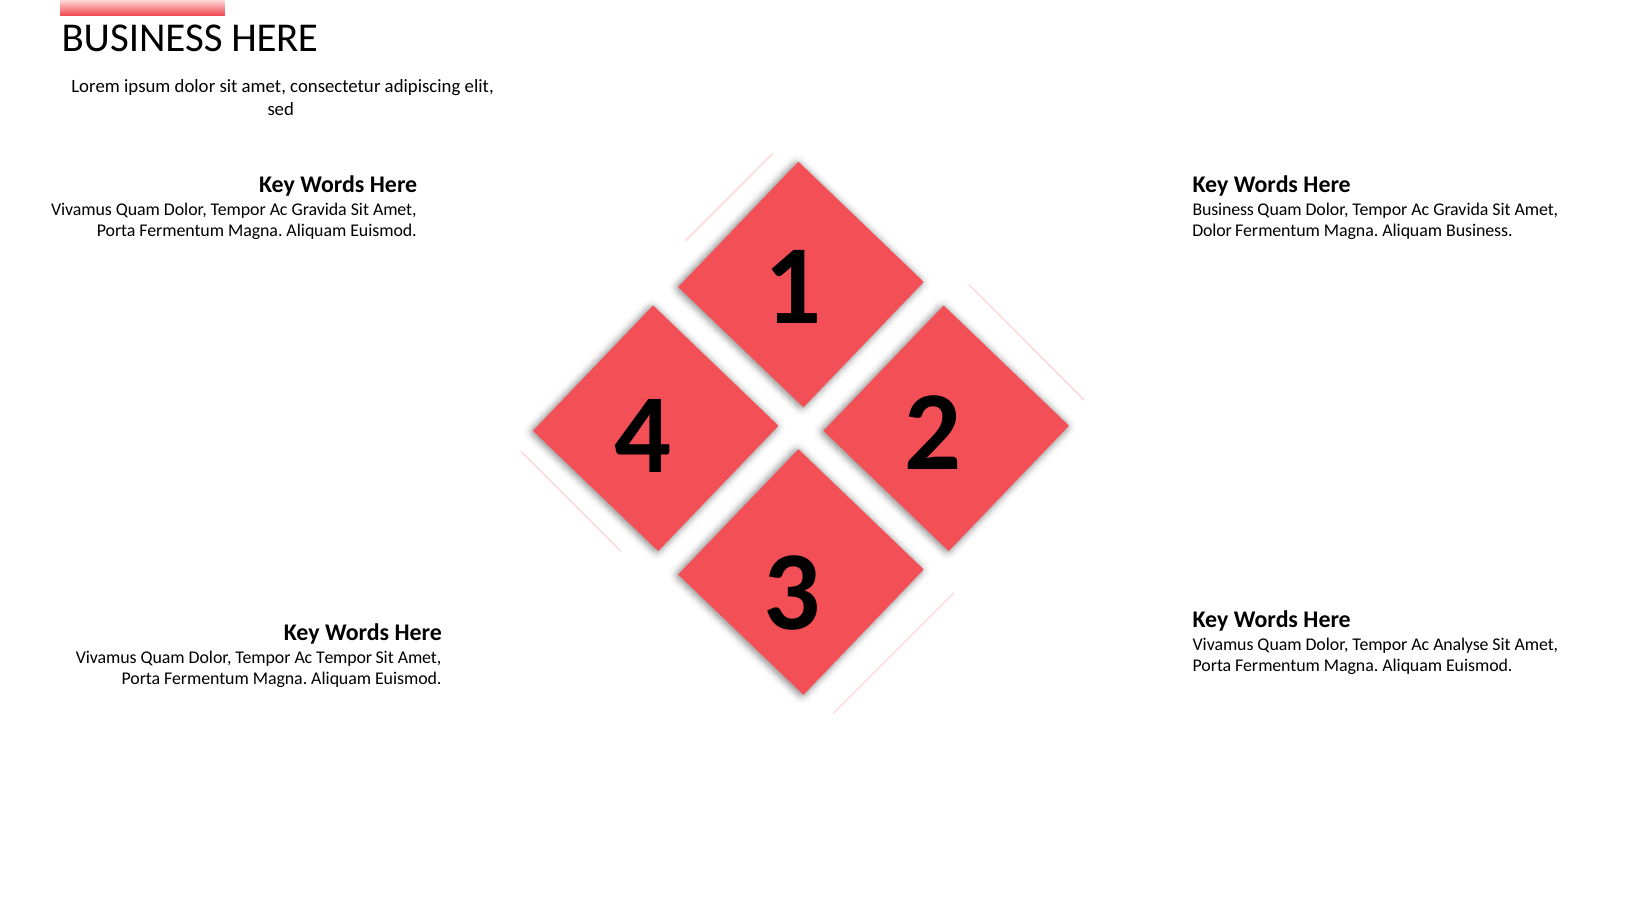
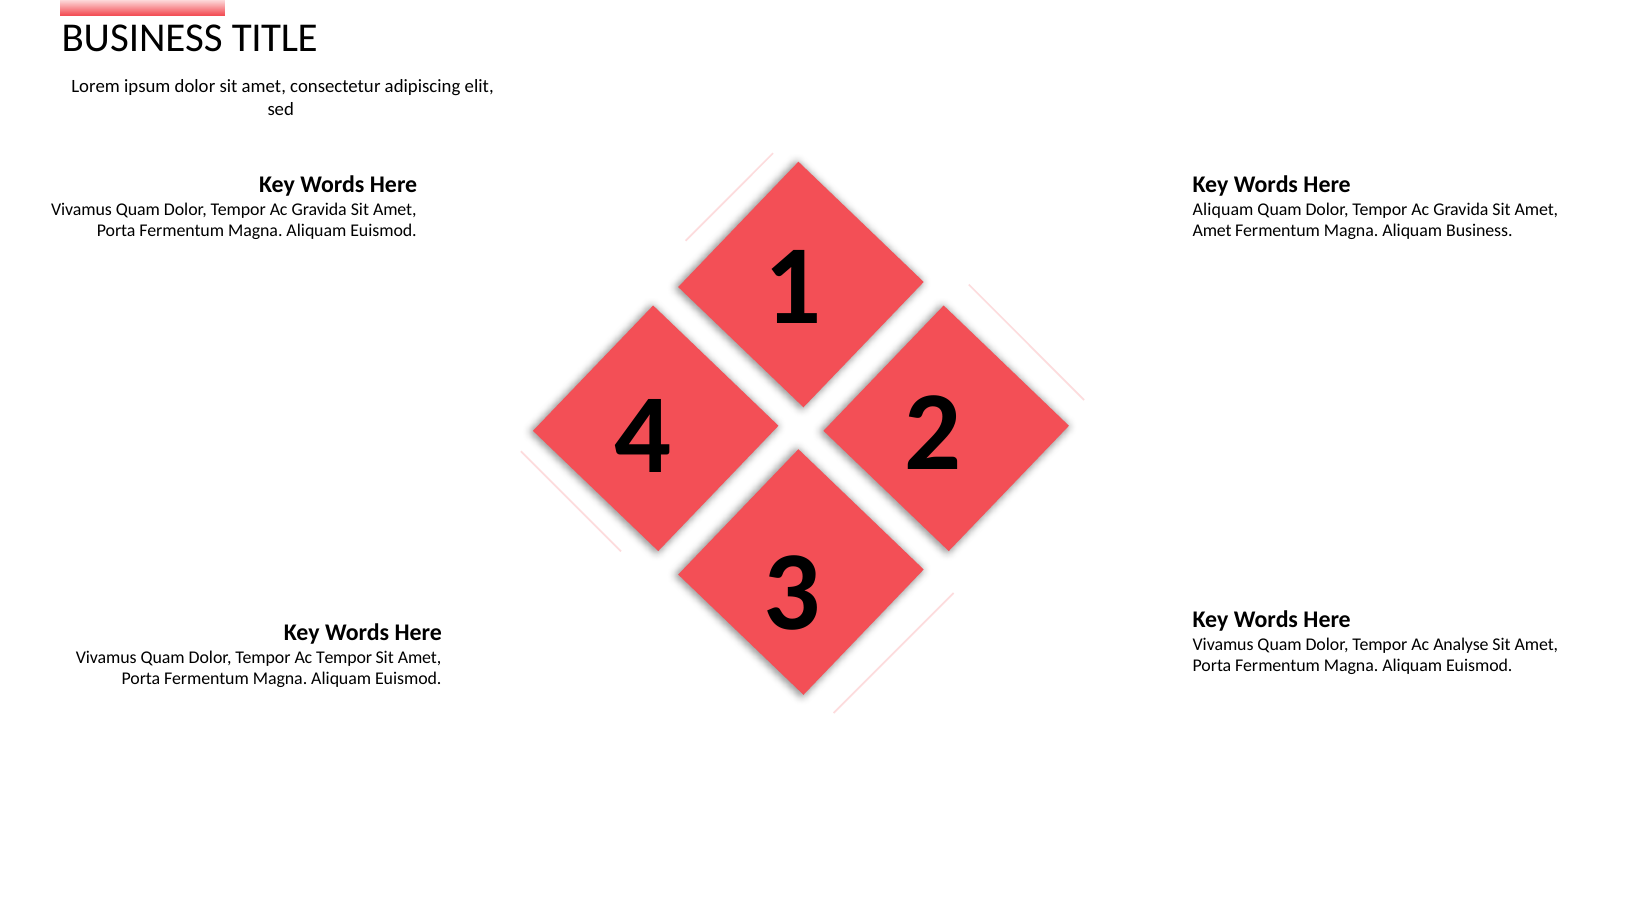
BUSINESS HERE: HERE -> TITLE
Business at (1223, 210): Business -> Aliquam
Dolor at (1212, 231): Dolor -> Amet
